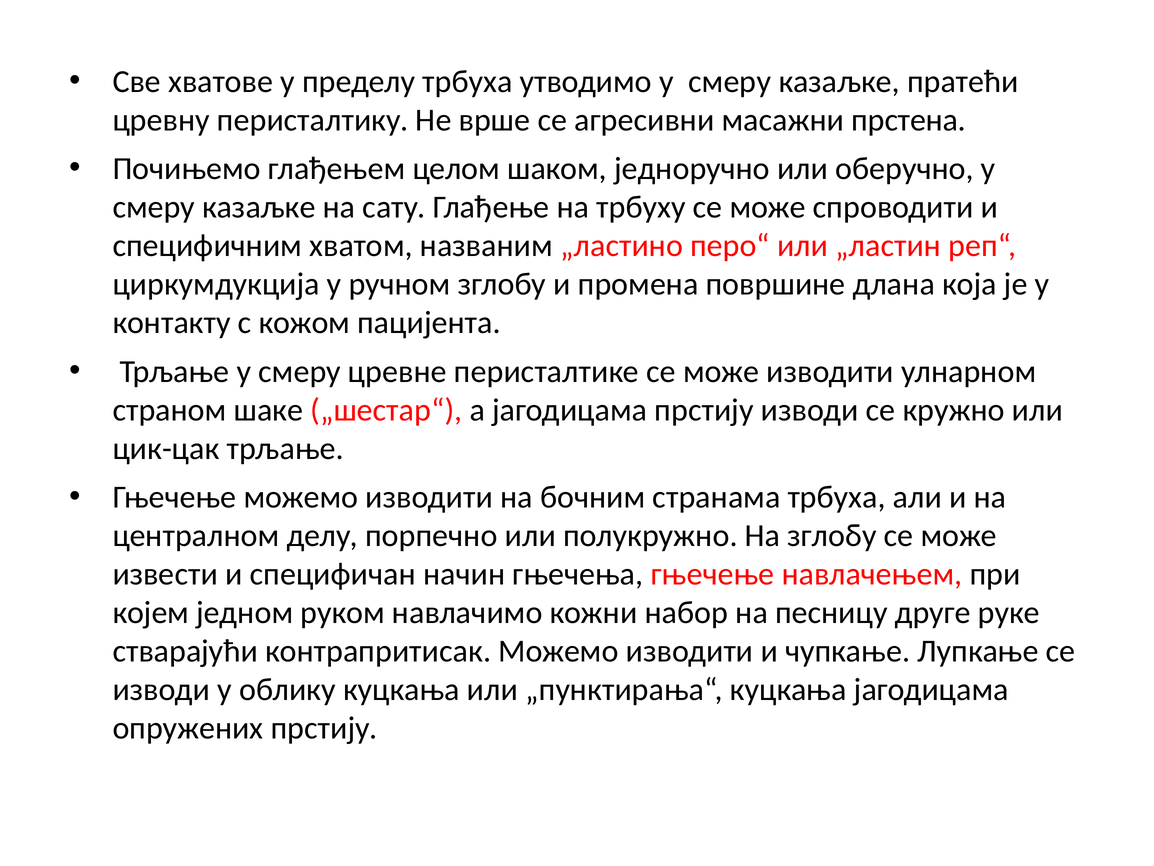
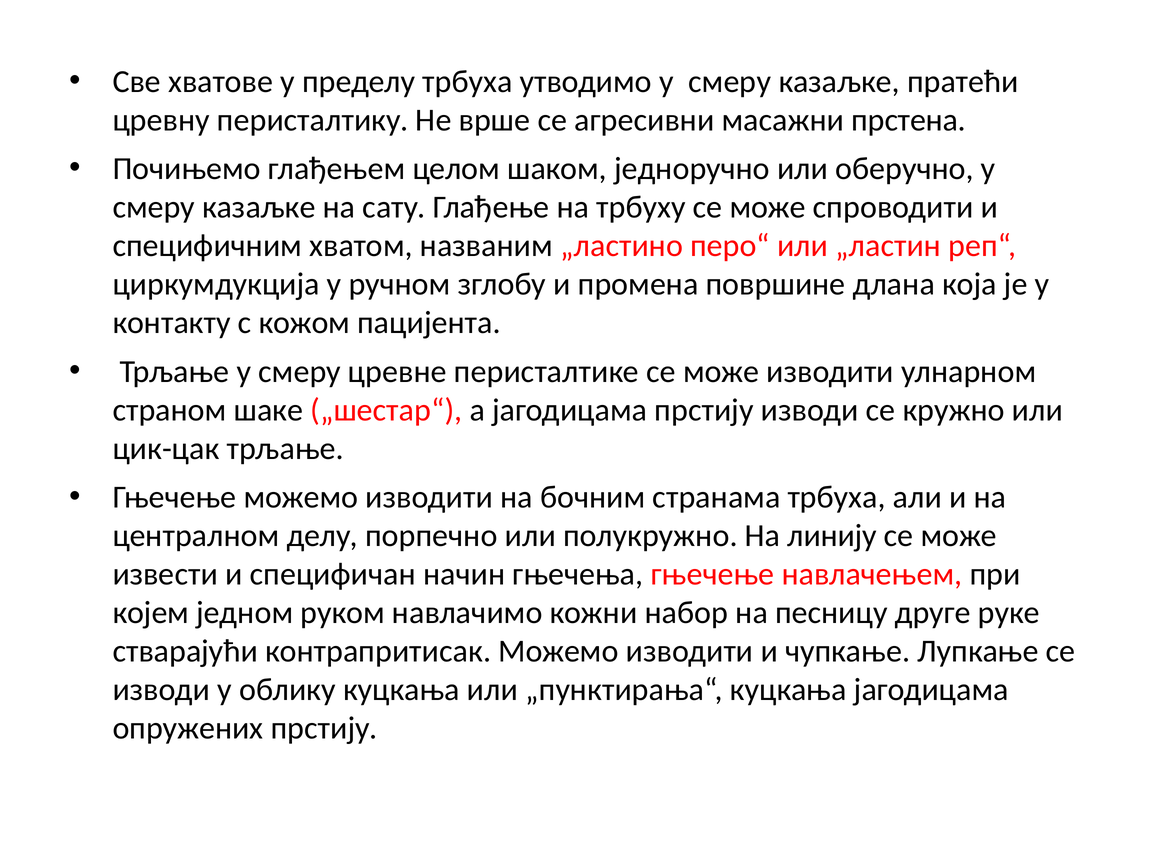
На зглобу: зглобу -> линију
